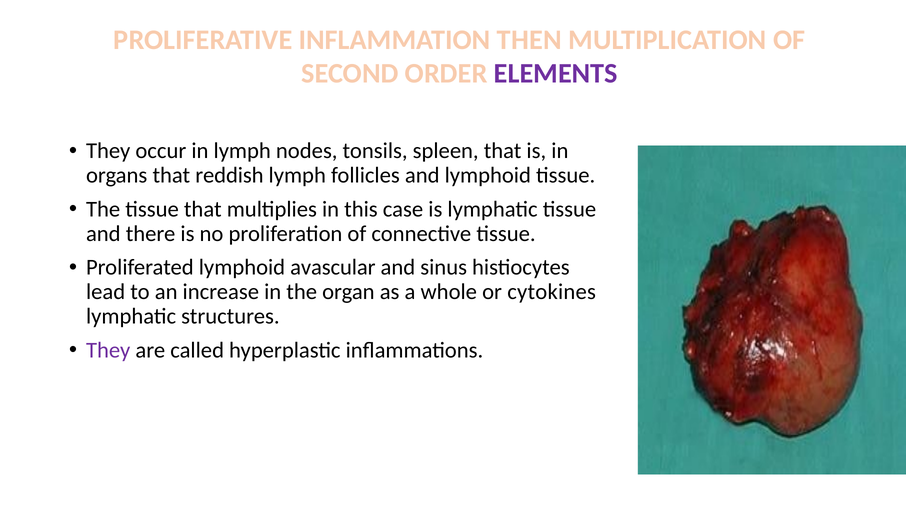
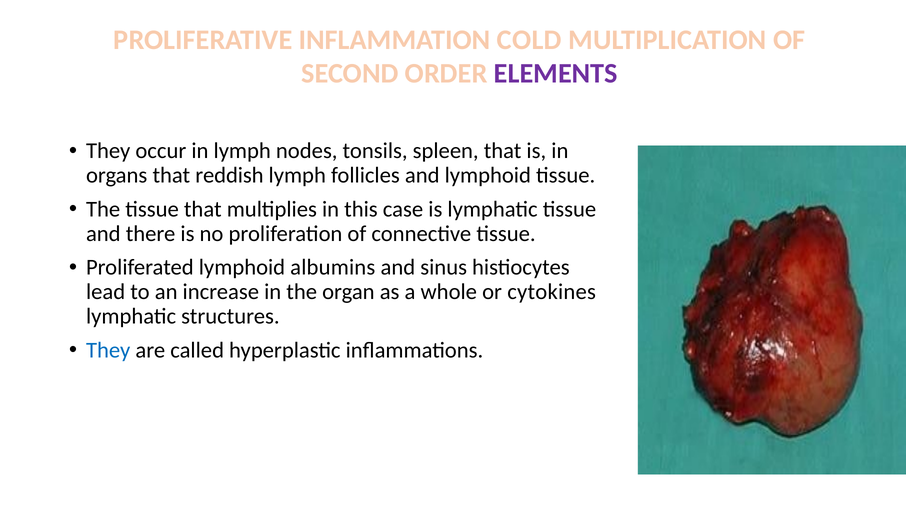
THEN: THEN -> COLD
avascular: avascular -> albumins
They at (108, 351) colour: purple -> blue
